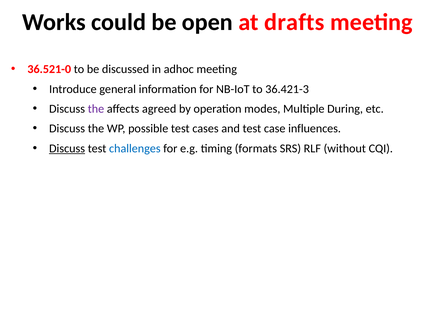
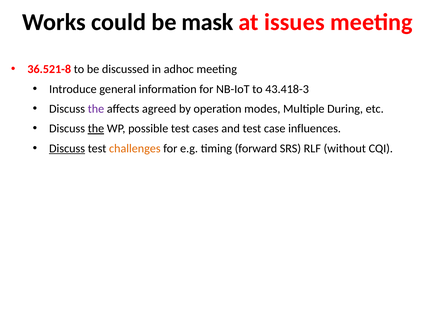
open: open -> mask
drafts: drafts -> issues
36.521-0: 36.521-0 -> 36.521-8
36.421-3: 36.421-3 -> 43.418-3
the at (96, 129) underline: none -> present
challenges colour: blue -> orange
formats: formats -> forward
